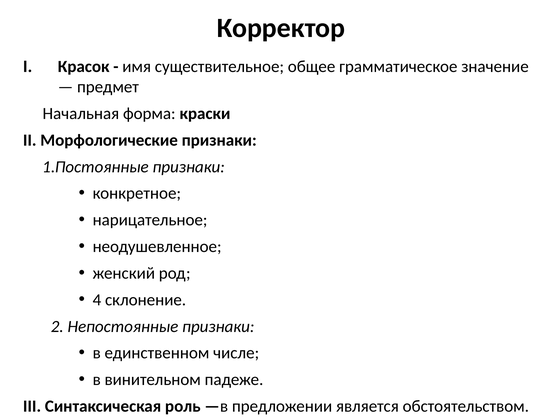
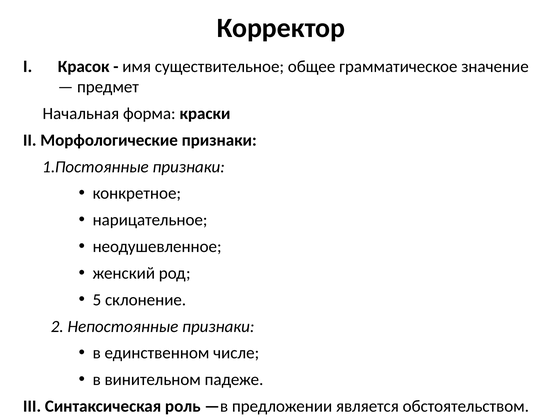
4: 4 -> 5
